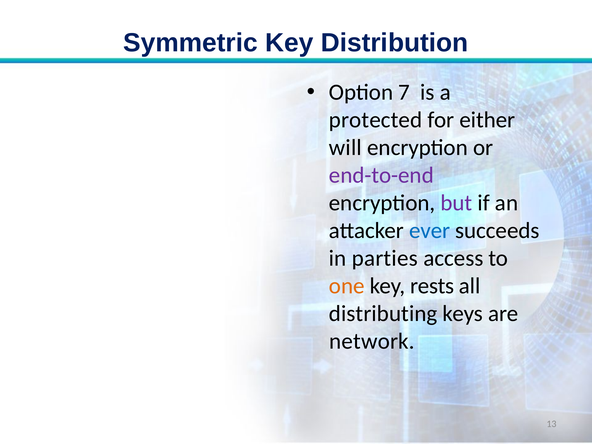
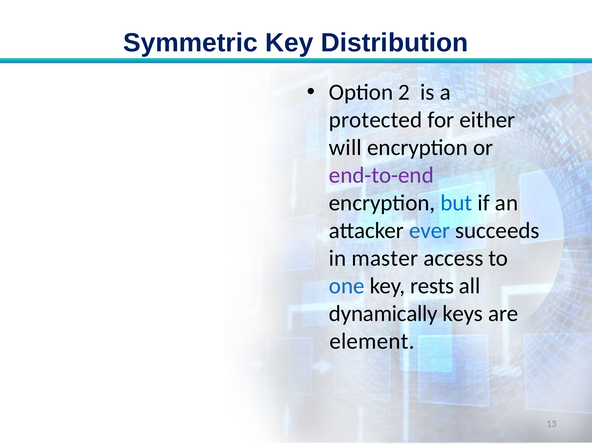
7: 7 -> 2
but colour: purple -> blue
parties: parties -> master
one colour: orange -> blue
distributing: distributing -> dynamically
network: network -> element
